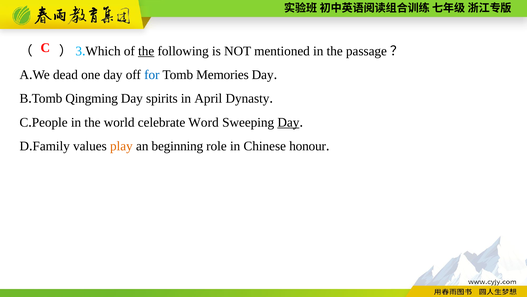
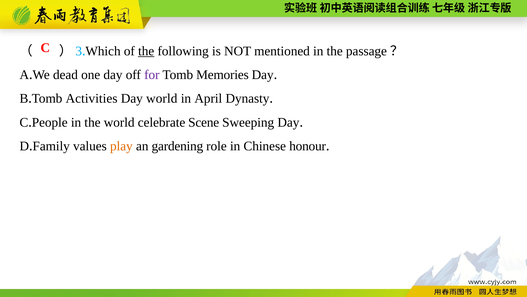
for colour: blue -> purple
Qingming: Qingming -> Activities
Day spirits: spirits -> world
Word: Word -> Scene
Day at (288, 122) underline: present -> none
beginning: beginning -> gardening
